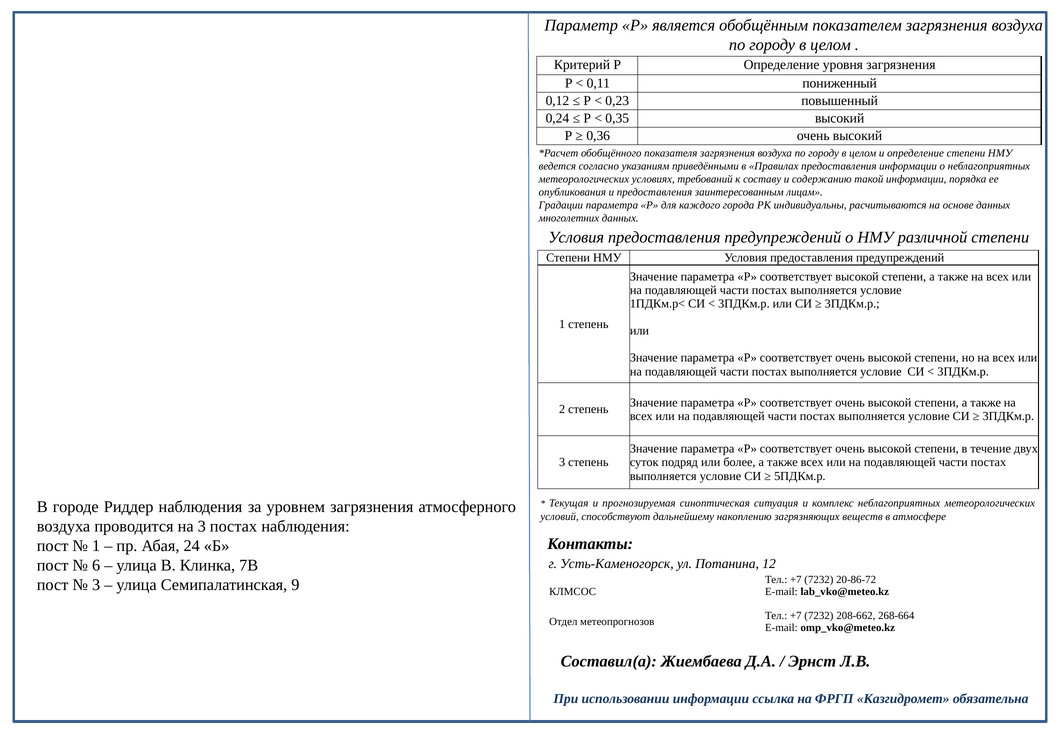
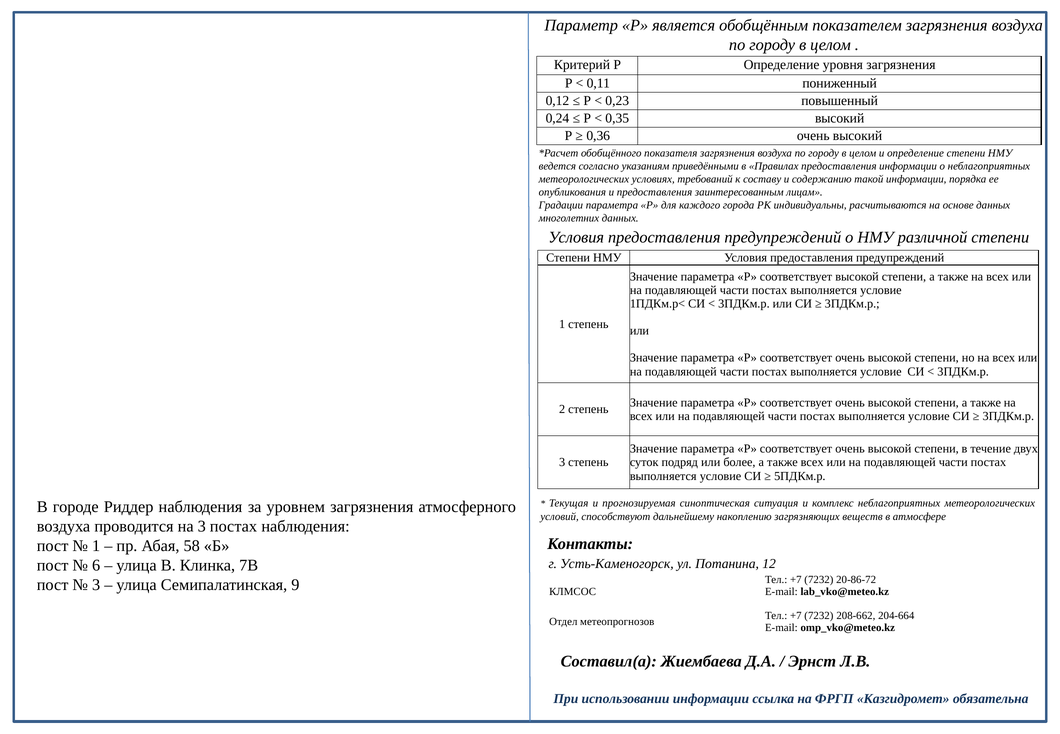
24: 24 -> 58
268-664: 268-664 -> 204-664
